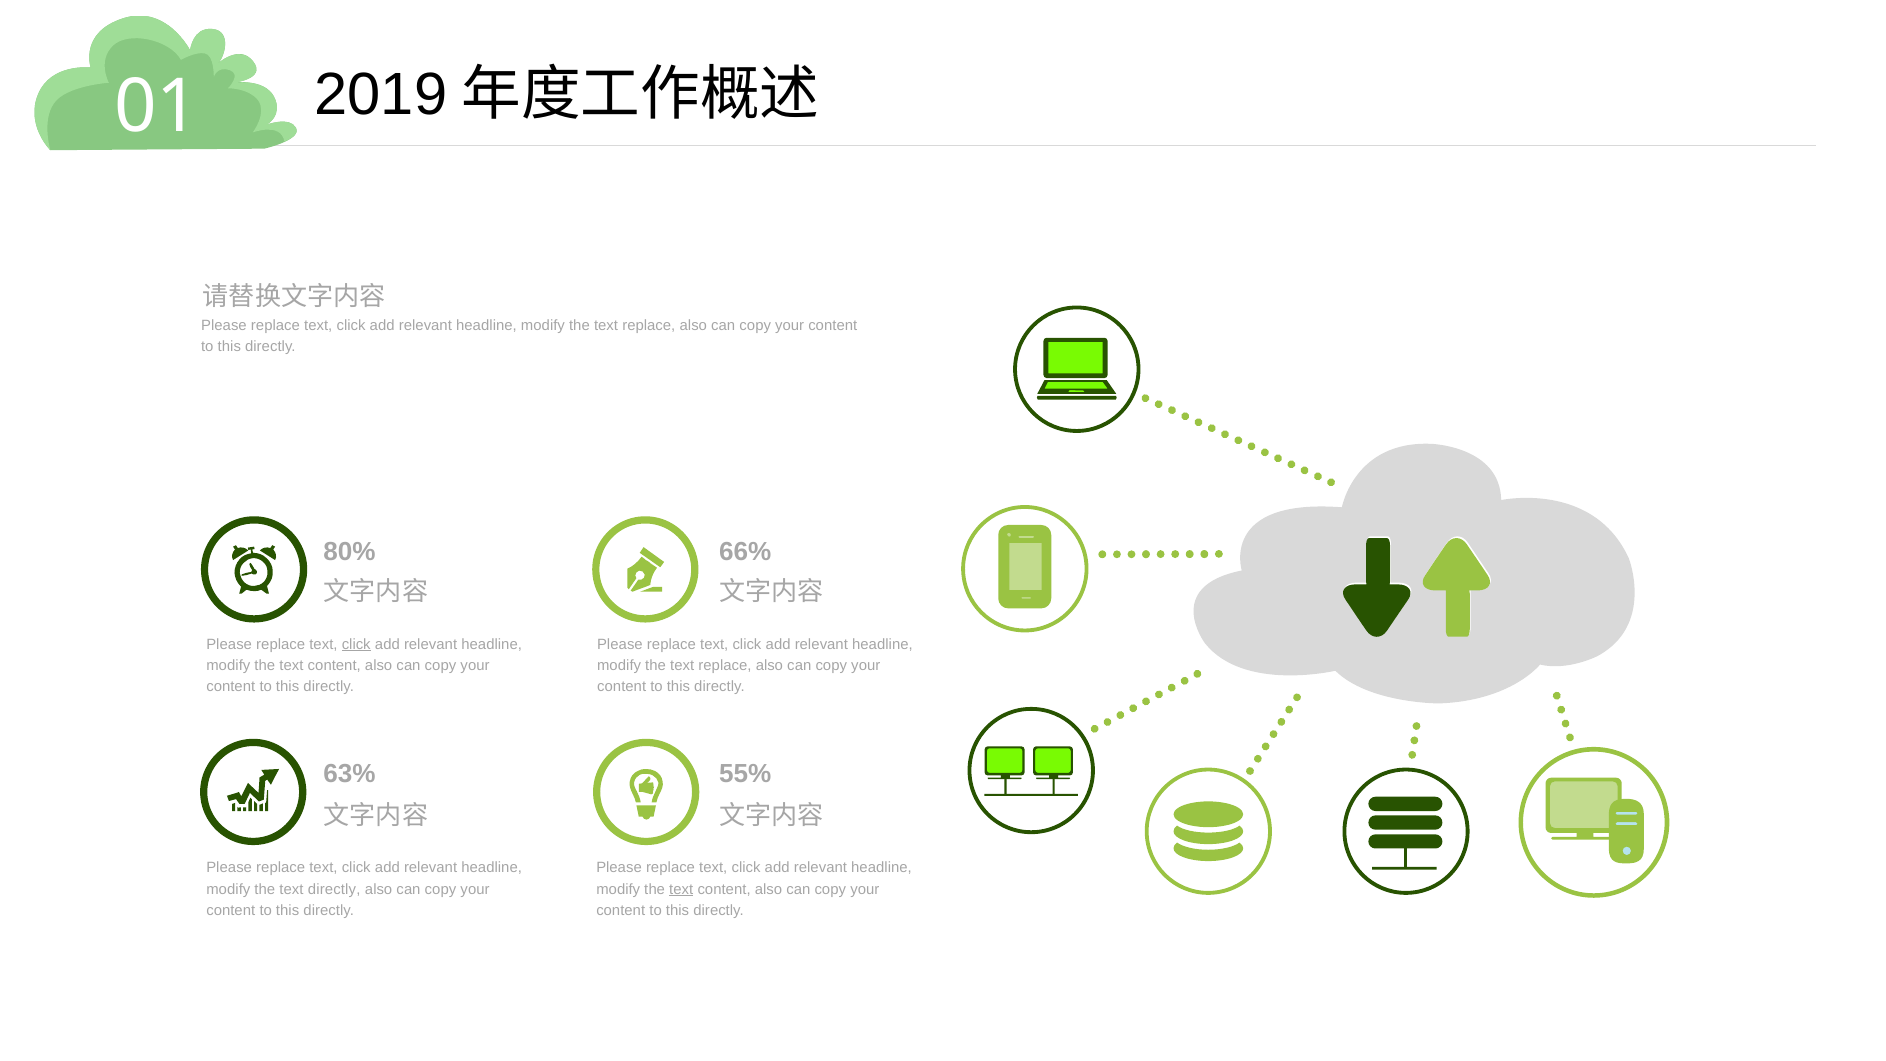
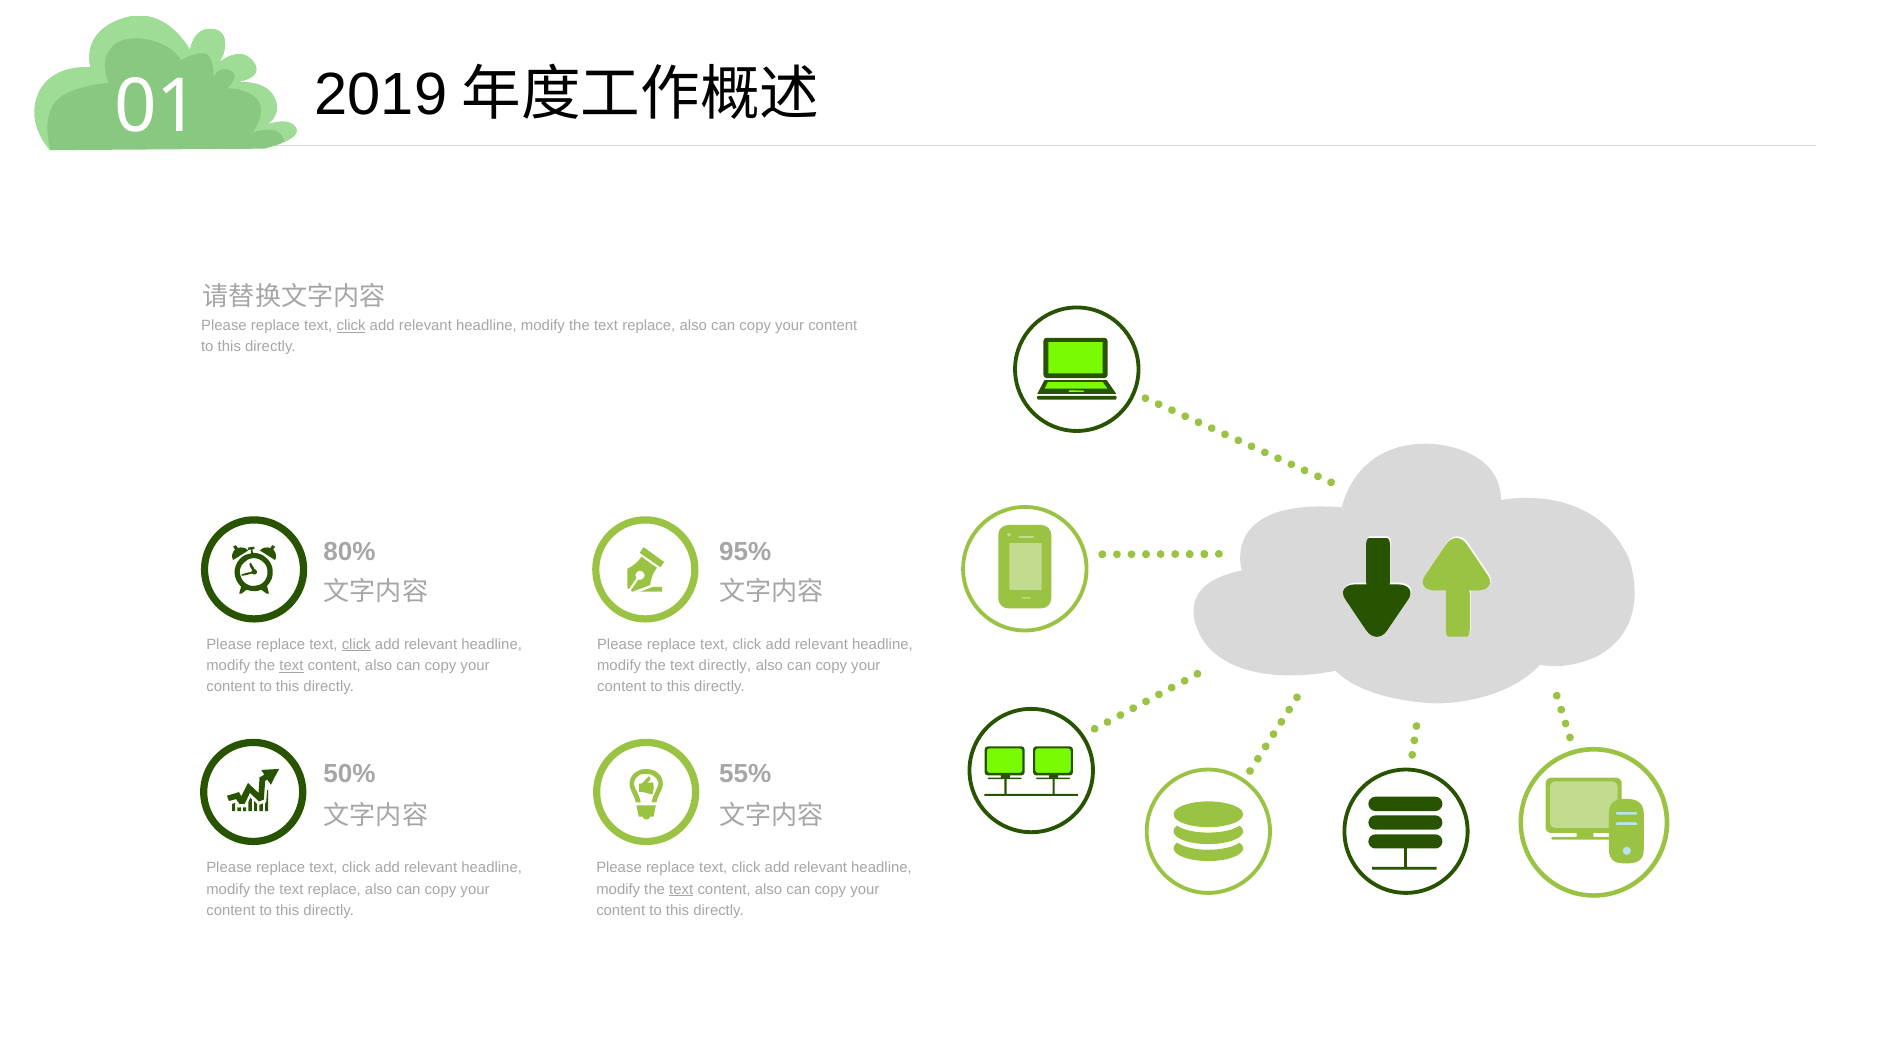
click at (351, 326) underline: none -> present
66%: 66% -> 95%
text at (291, 666) underline: none -> present
replace at (725, 666): replace -> directly
63%: 63% -> 50%
directly at (334, 889): directly -> replace
